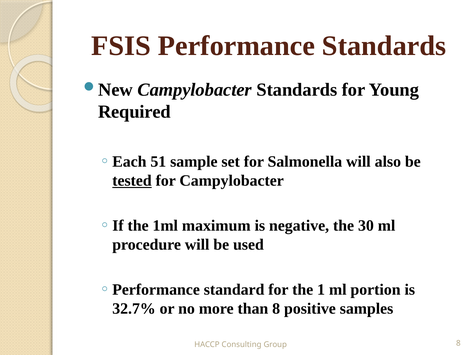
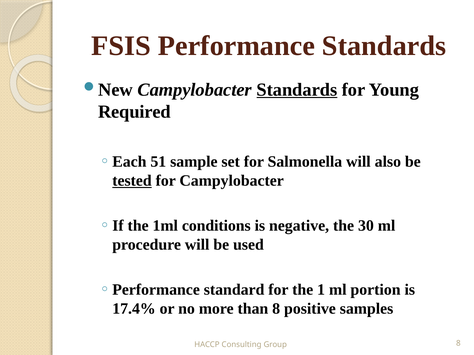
Standards at (297, 90) underline: none -> present
maximum: maximum -> conditions
32.7%: 32.7% -> 17.4%
